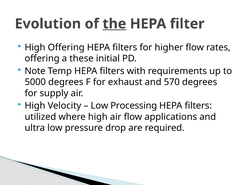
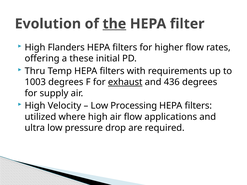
High Offering: Offering -> Flanders
Note: Note -> Thru
5000: 5000 -> 1003
exhaust underline: none -> present
570: 570 -> 436
